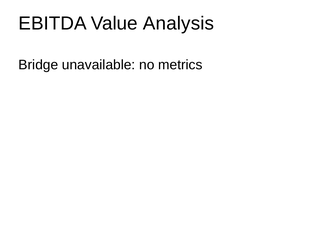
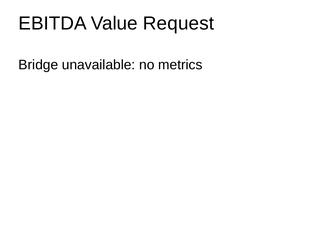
Analysis: Analysis -> Request
